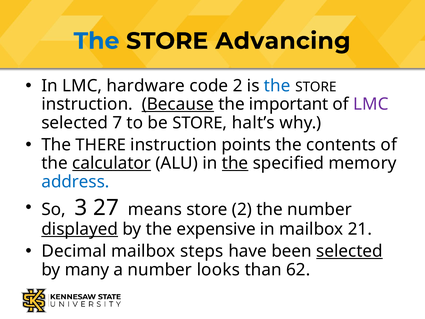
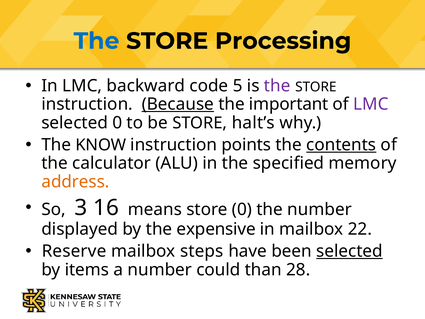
Advancing: Advancing -> Processing
hardware: hardware -> backward
code 2: 2 -> 5
the at (277, 86) colour: blue -> purple
selected 7: 7 -> 0
THERE: THERE -> KNOW
contents underline: none -> present
calculator underline: present -> none
the at (235, 163) underline: present -> none
address colour: blue -> orange
27: 27 -> 16
store 2: 2 -> 0
displayed underline: present -> none
21: 21 -> 22
Decimal: Decimal -> Reserve
many: many -> items
looks: looks -> could
62: 62 -> 28
